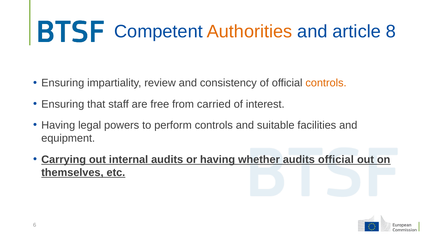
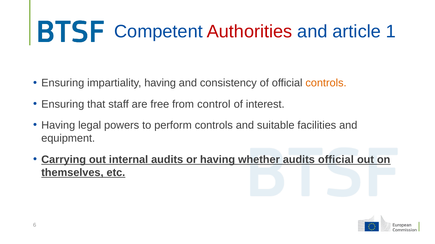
Authorities colour: orange -> red
8: 8 -> 1
impartiality review: review -> having
carried: carried -> control
